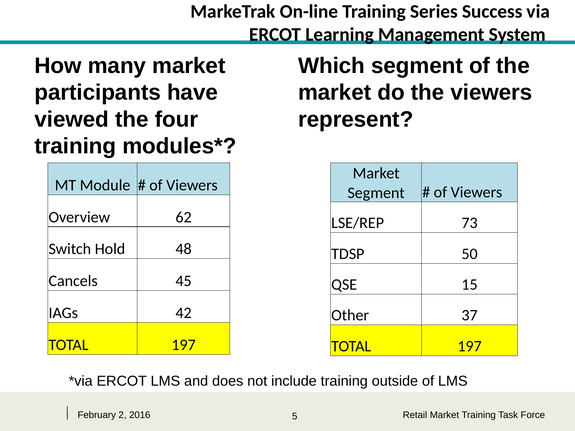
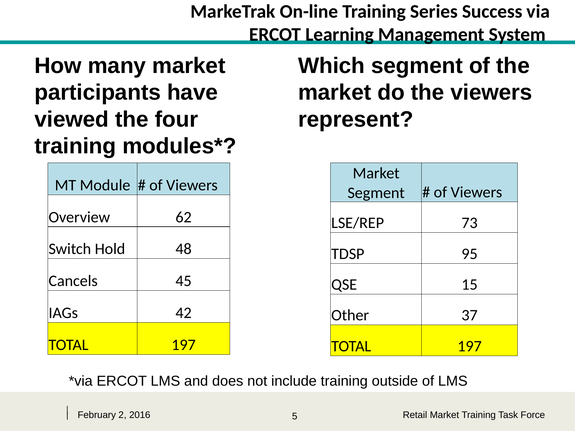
50: 50 -> 95
